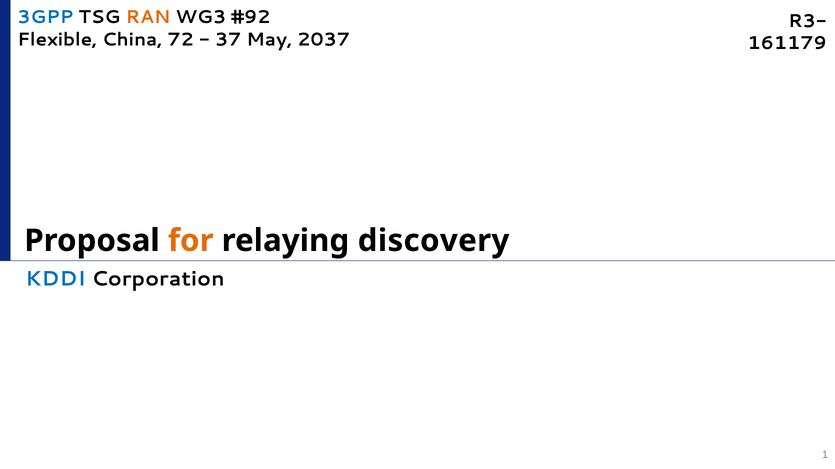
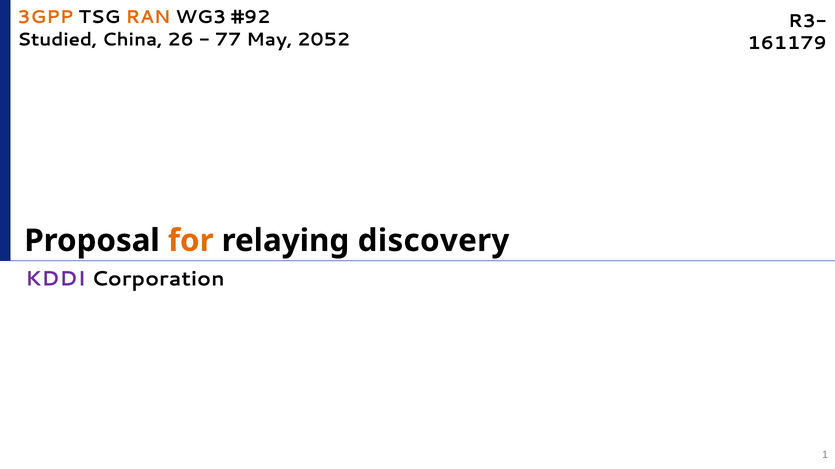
3GPP colour: blue -> orange
Flexible: Flexible -> Studied
72: 72 -> 26
37: 37 -> 77
2037: 2037 -> 2052
KDDI colour: blue -> purple
